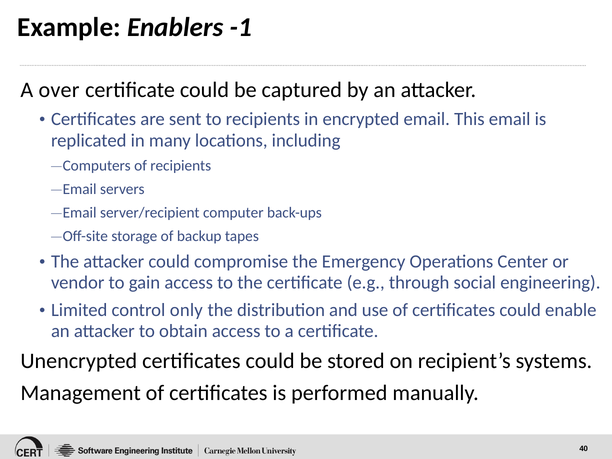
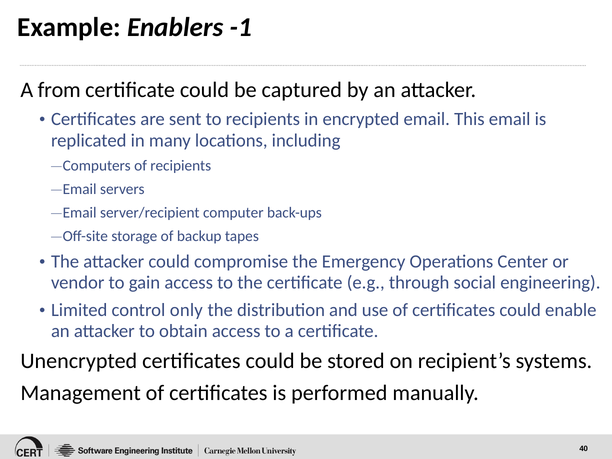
over: over -> from
